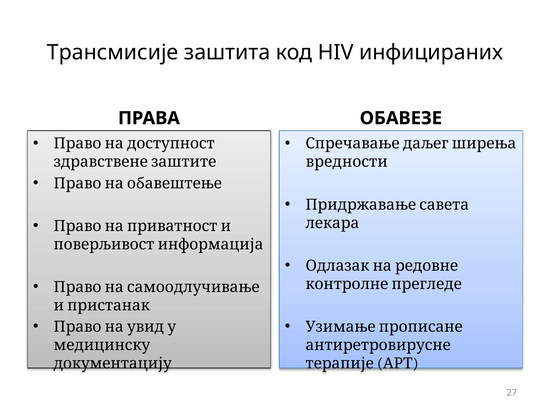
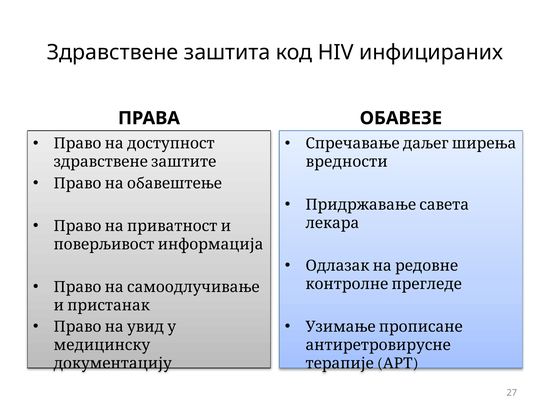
Трансмисије: Трансмисије -> Здравствене
